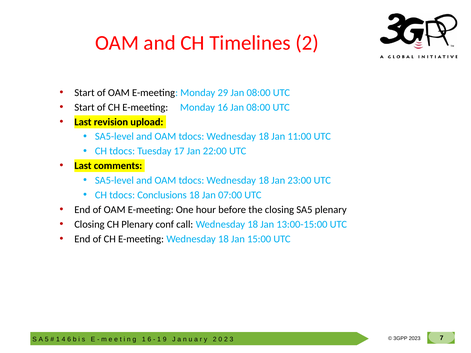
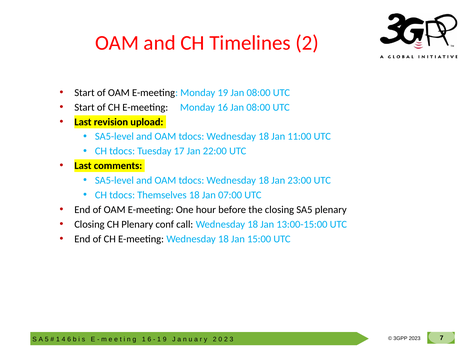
29: 29 -> 19
Conclusions: Conclusions -> Themselves
